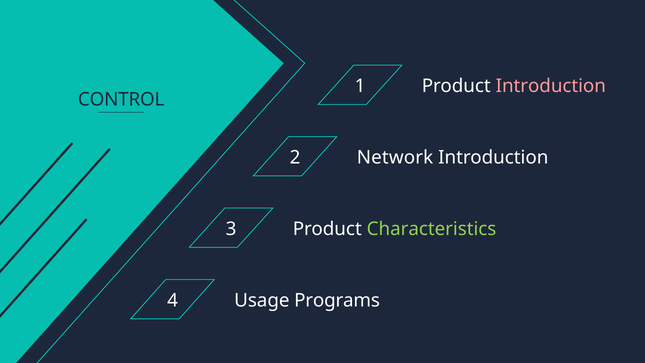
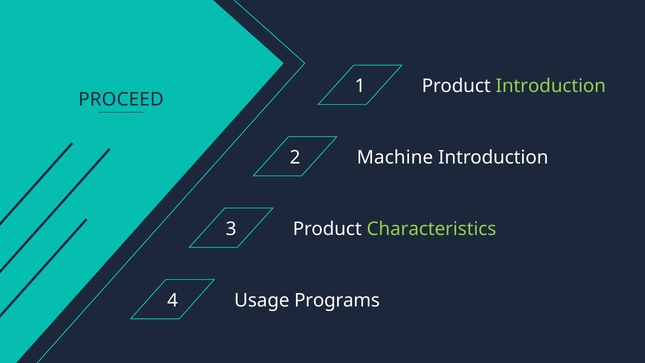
Introduction at (551, 86) colour: pink -> light green
CONTROL: CONTROL -> PROCEED
Network: Network -> Machine
